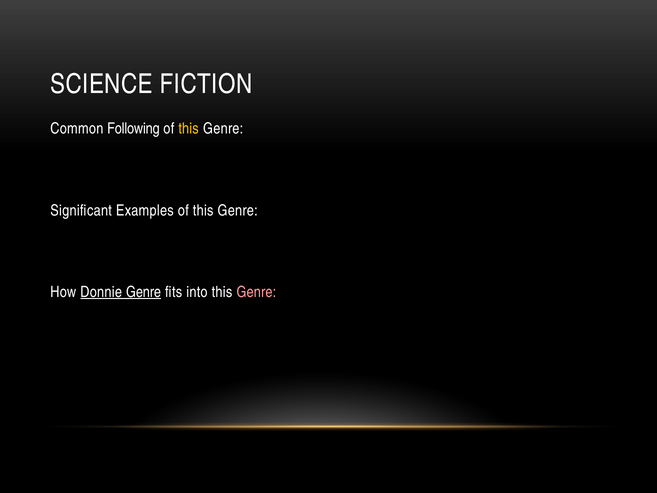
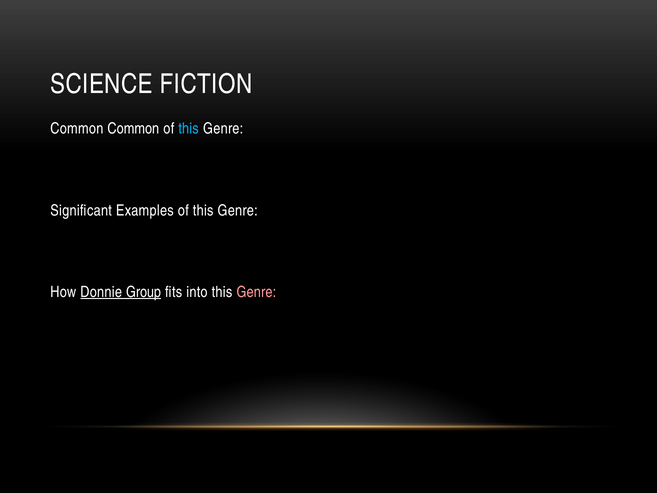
Common Following: Following -> Common
this at (189, 129) colour: yellow -> light blue
Donnie Genre: Genre -> Group
